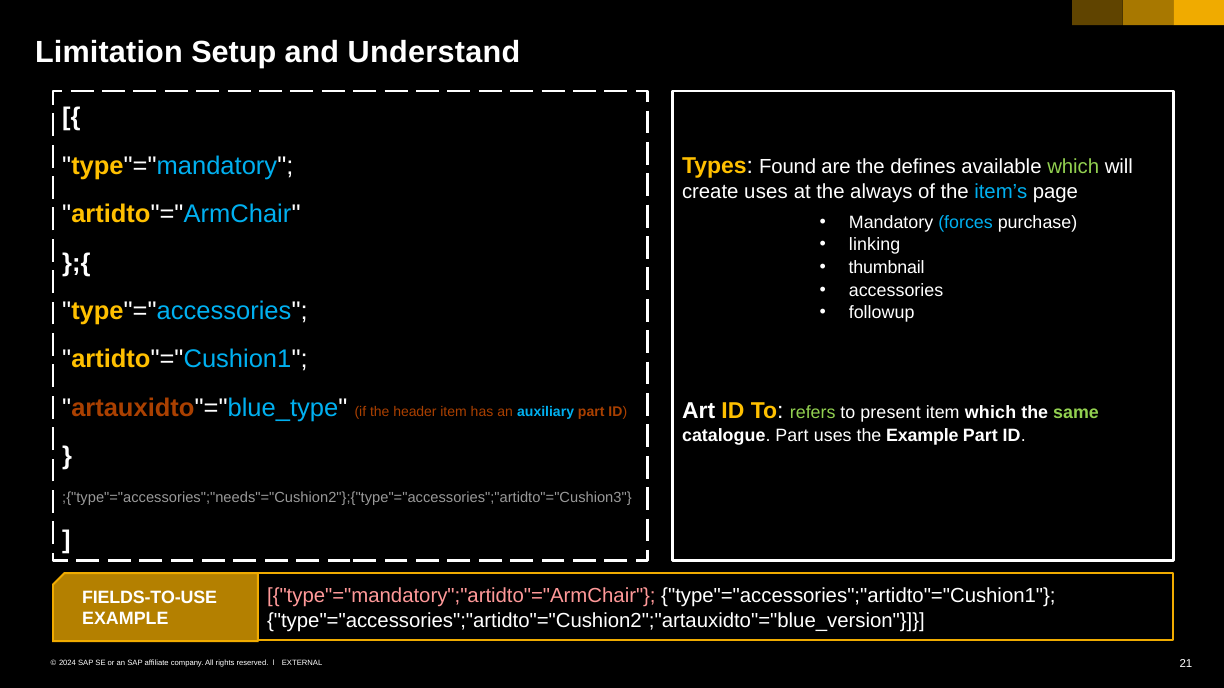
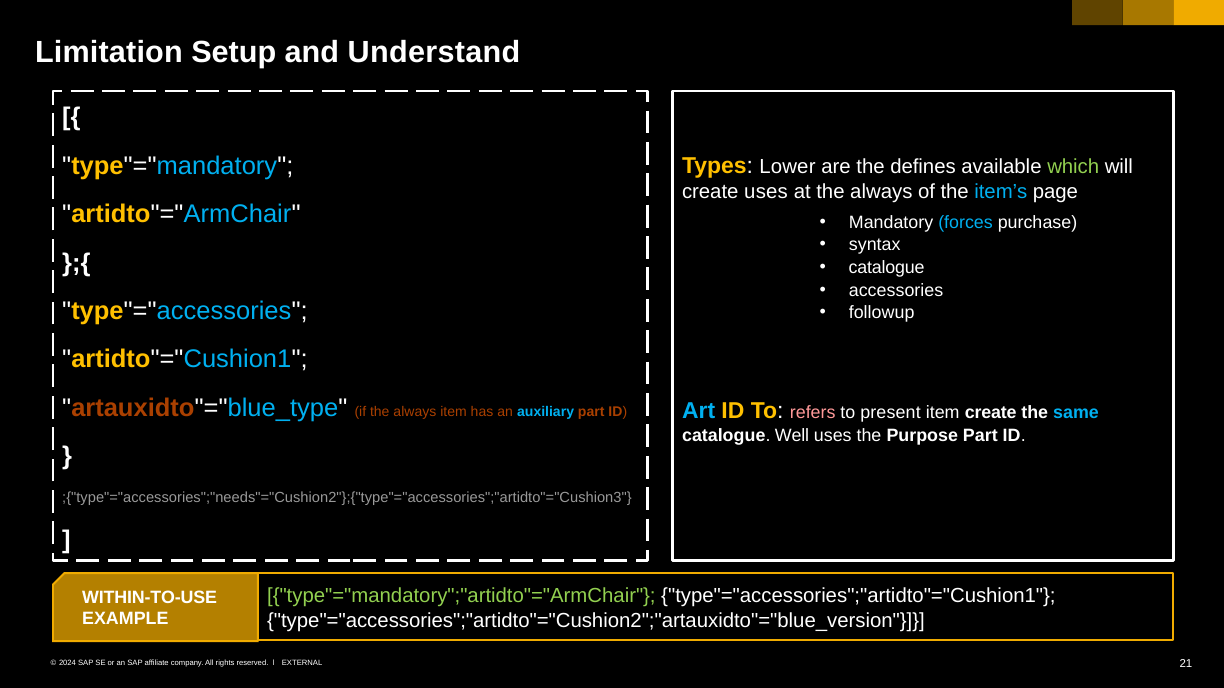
Found: Found -> Lower
linking: linking -> syntax
thumbnail at (887, 268): thumbnail -> catalogue
if the header: header -> always
Art colour: white -> light blue
refers colour: light green -> pink
item which: which -> create
same colour: light green -> light blue
catalogue Part: Part -> Well
the Example: Example -> Purpose
type"="mandatory";"artidto"="ArmChair colour: pink -> light green
FIELDS-TO-USE: FIELDS-TO-USE -> WITHIN-TO-USE
